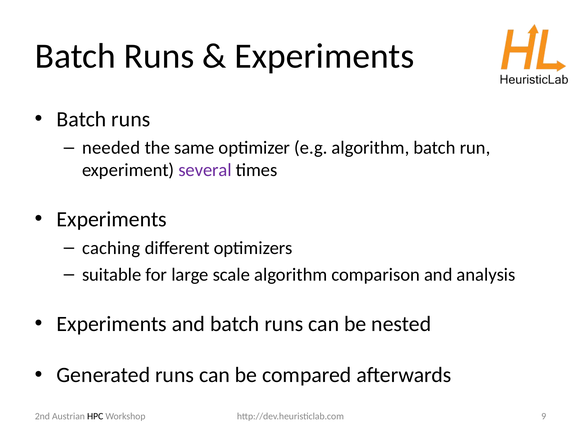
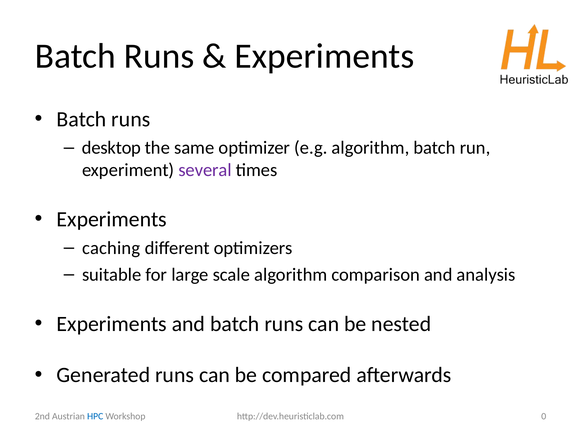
needed: needed -> desktop
9: 9 -> 0
HPC colour: black -> blue
